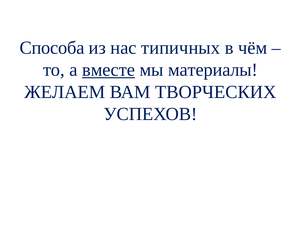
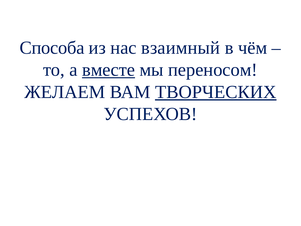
типичных: типичных -> взаимный
материалы: материалы -> переносом
ТВОРЧЕСКИХ underline: none -> present
